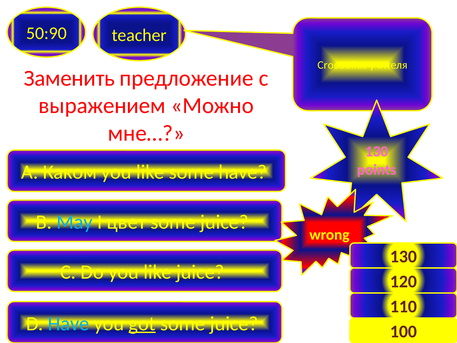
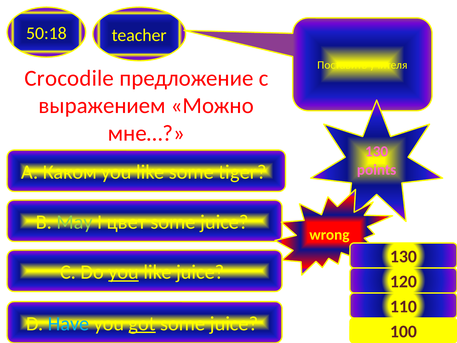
50:90: 50:90 -> 50:18
Crocodiles: Crocodiles -> Поставить
Заменить: Заменить -> Crocodile
some have: have -> tiger
May colour: light blue -> light green
you at (124, 272) underline: none -> present
